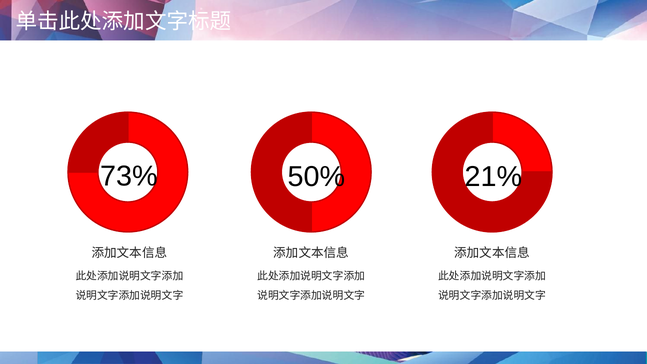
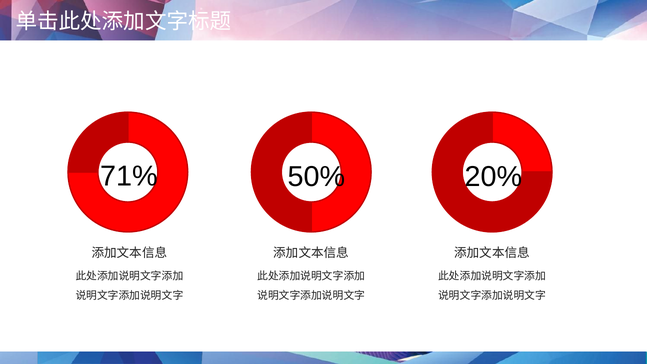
73%: 73% -> 71%
21%: 21% -> 20%
